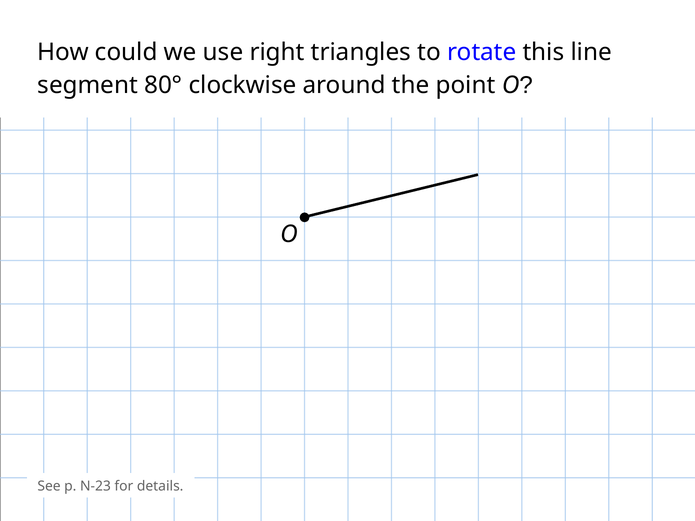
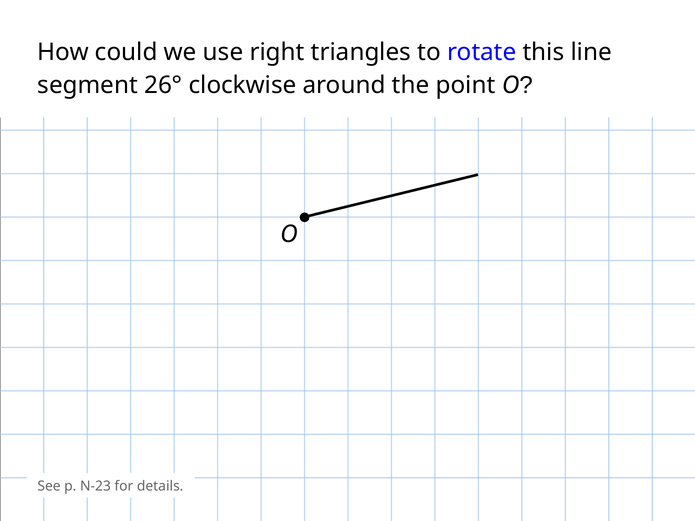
80°: 80° -> 26°
